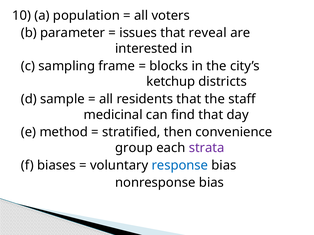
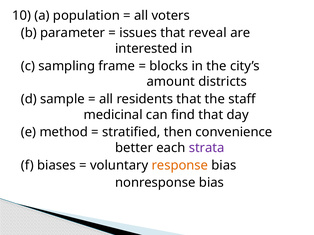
ketchup: ketchup -> amount
group: group -> better
response colour: blue -> orange
